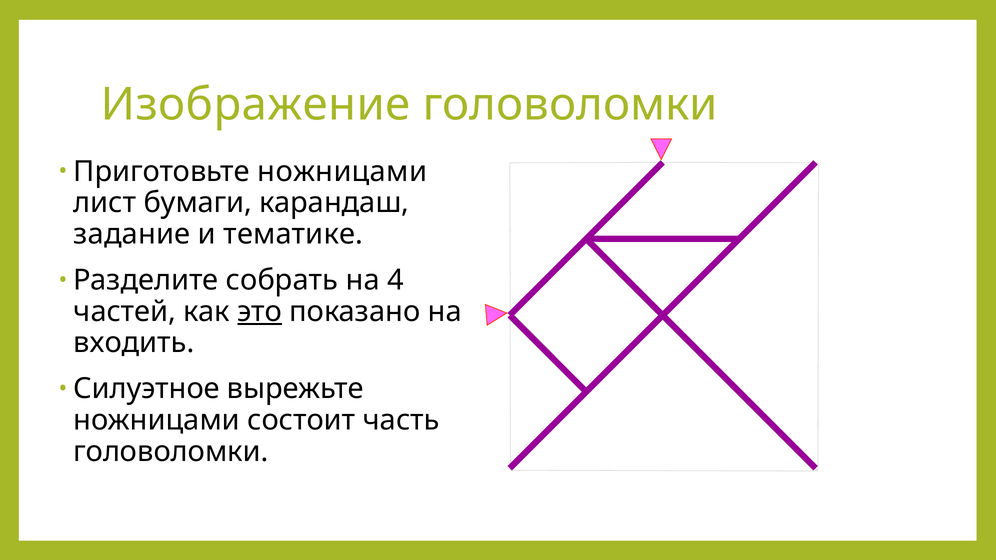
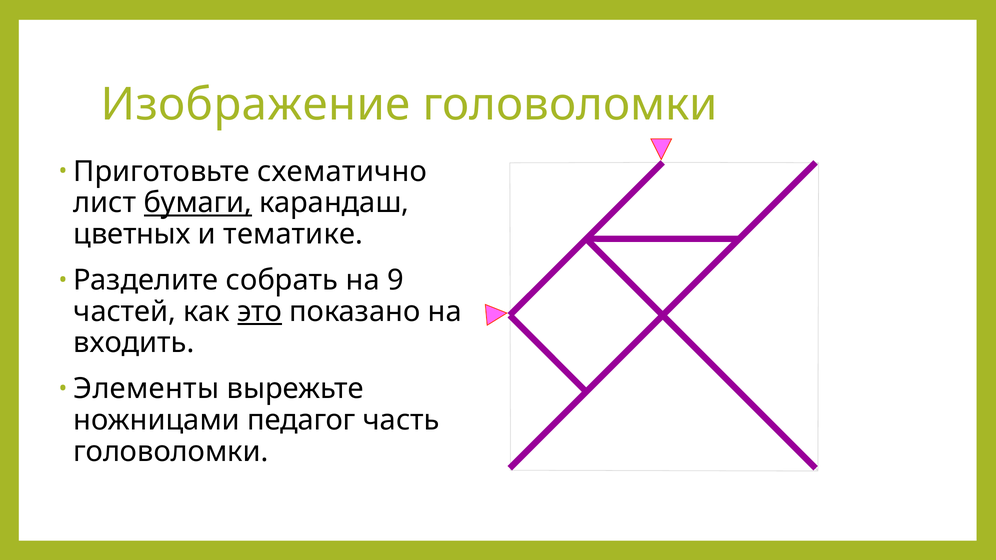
Приготовьте ножницами: ножницами -> схематично
бумаги underline: none -> present
задание: задание -> цветных
4: 4 -> 9
Силуэтное: Силуэтное -> Элементы
состоит: состоит -> педагог
